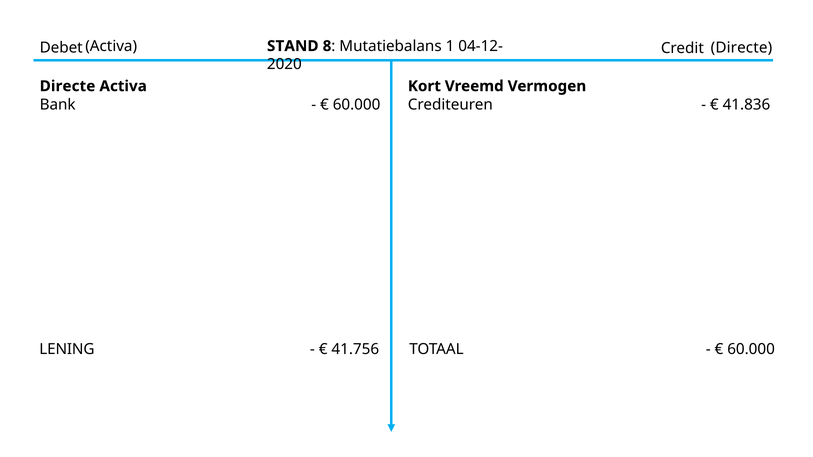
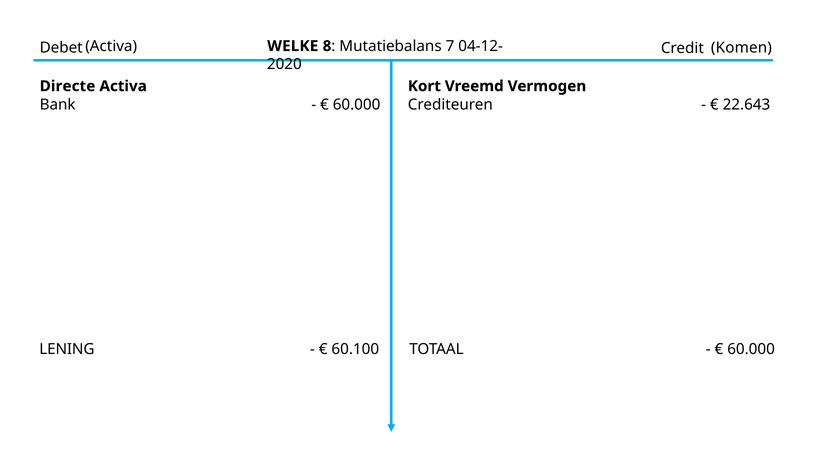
Directe at (741, 48): Directe -> Komen
STAND: STAND -> WELKE
1: 1 -> 7
41.836: 41.836 -> 22.643
41.756: 41.756 -> 60.100
